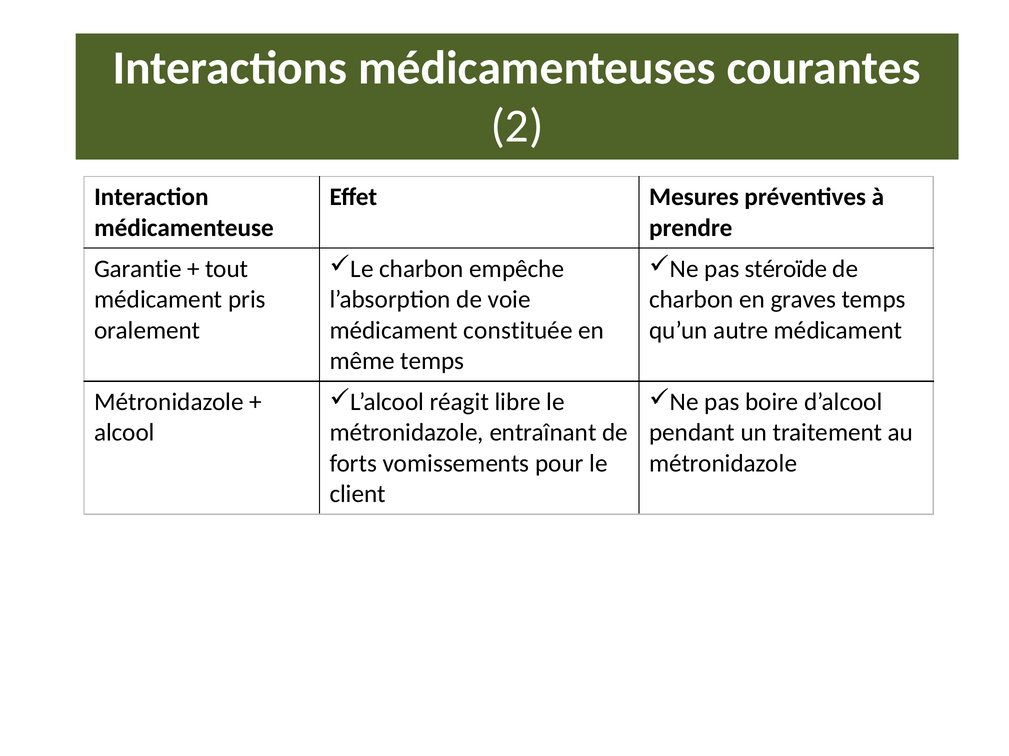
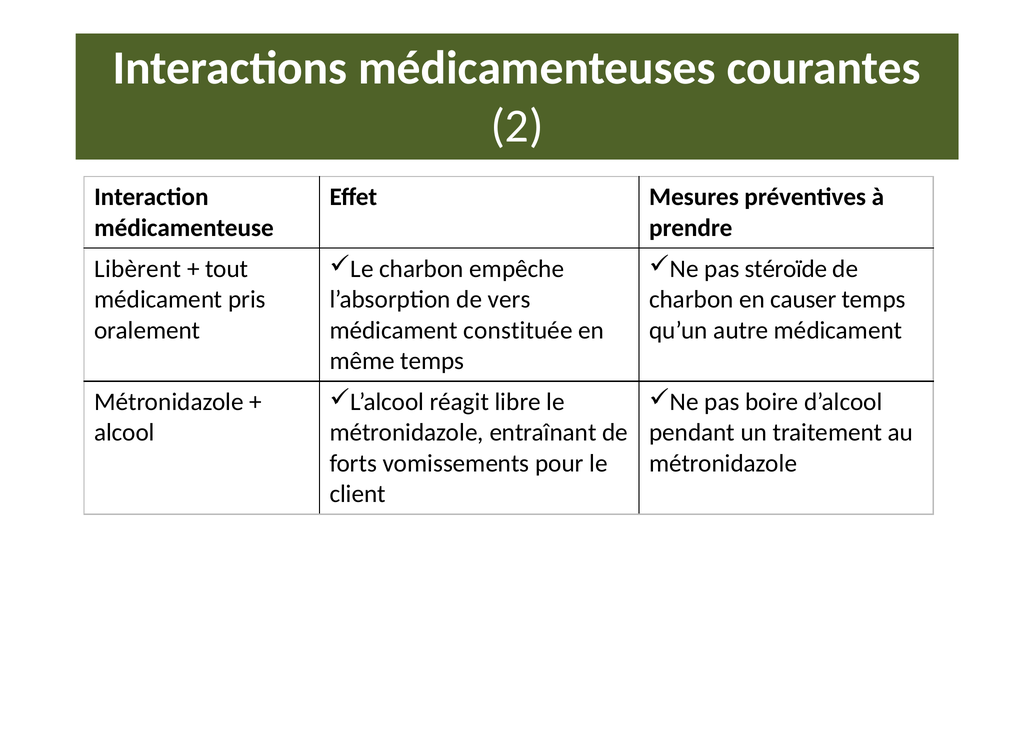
Garantie: Garantie -> Libèrent
voie: voie -> vers
graves: graves -> causer
